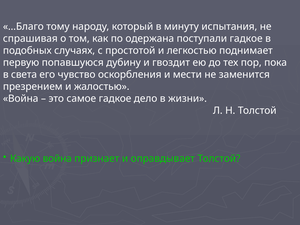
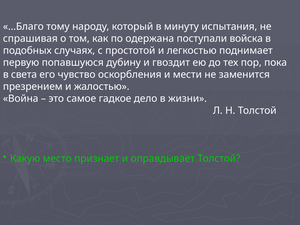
поступали гадкое: гадкое -> войска
Какую война: война -> место
